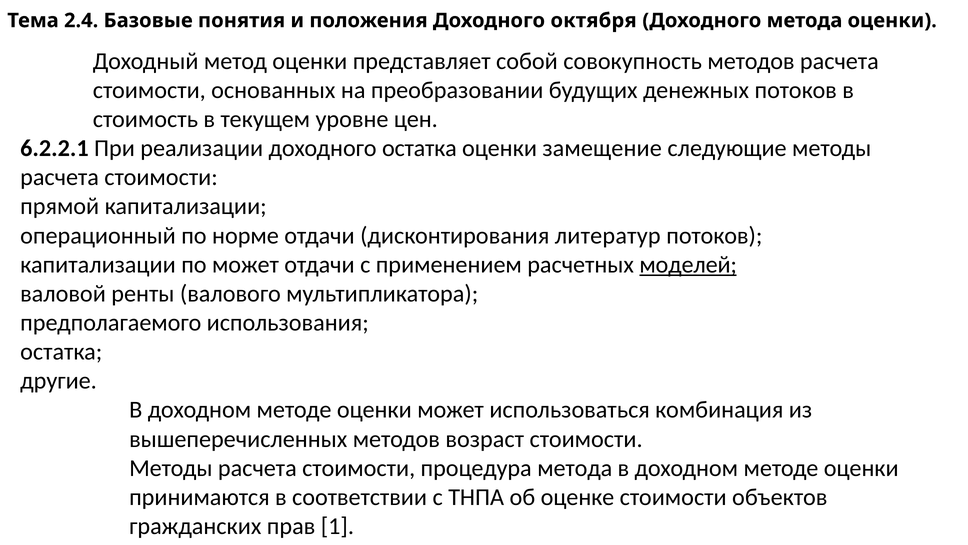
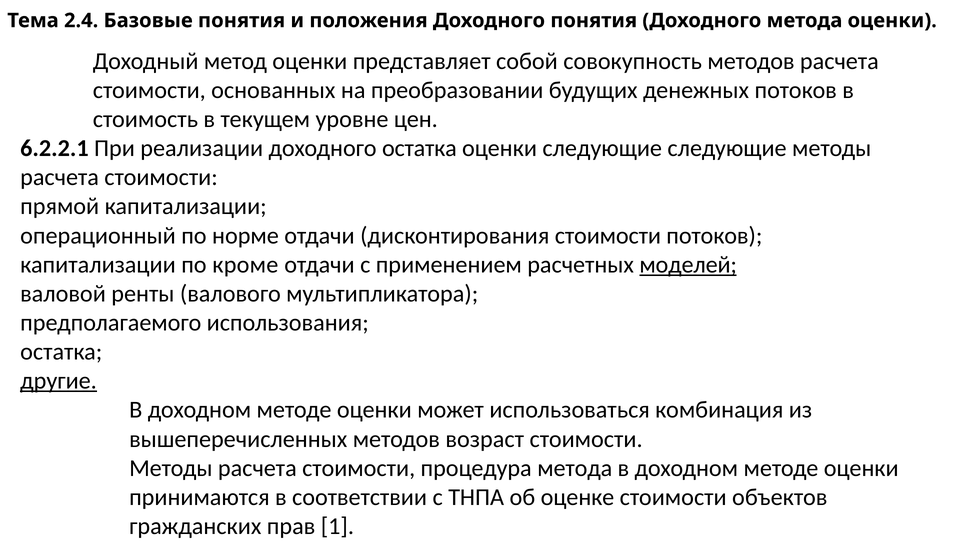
Доходного октября: октября -> понятия
оценки замещение: замещение -> следующие
дисконтирования литератур: литератур -> стоимости
по может: может -> кроме
другие underline: none -> present
